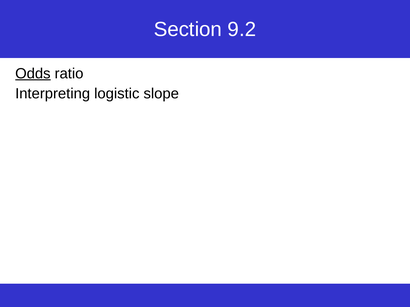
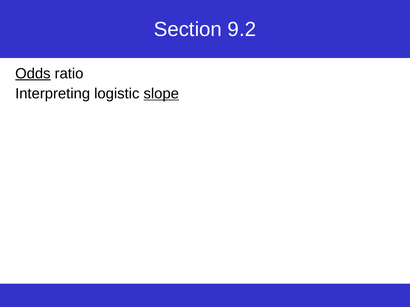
slope underline: none -> present
